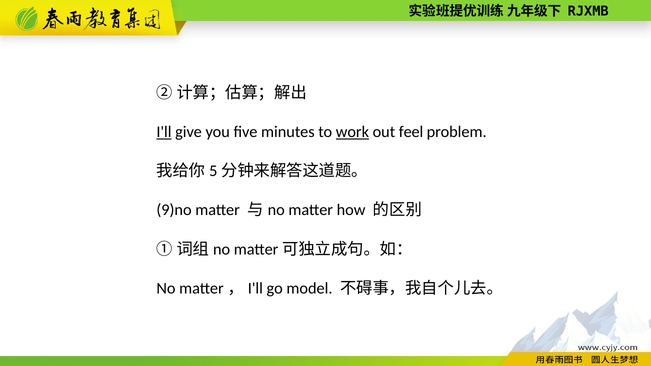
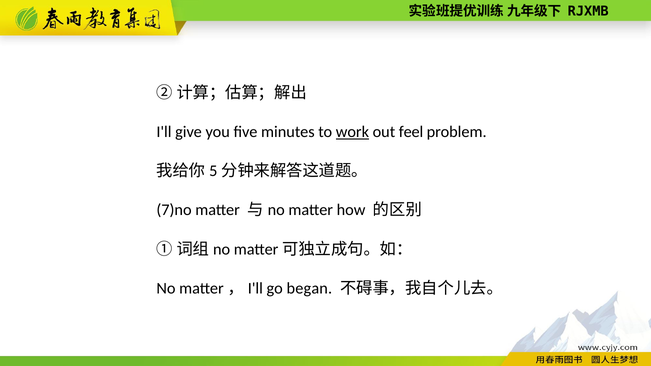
I'll underline: present -> none
9)no: 9)no -> 7)no
model: model -> began
